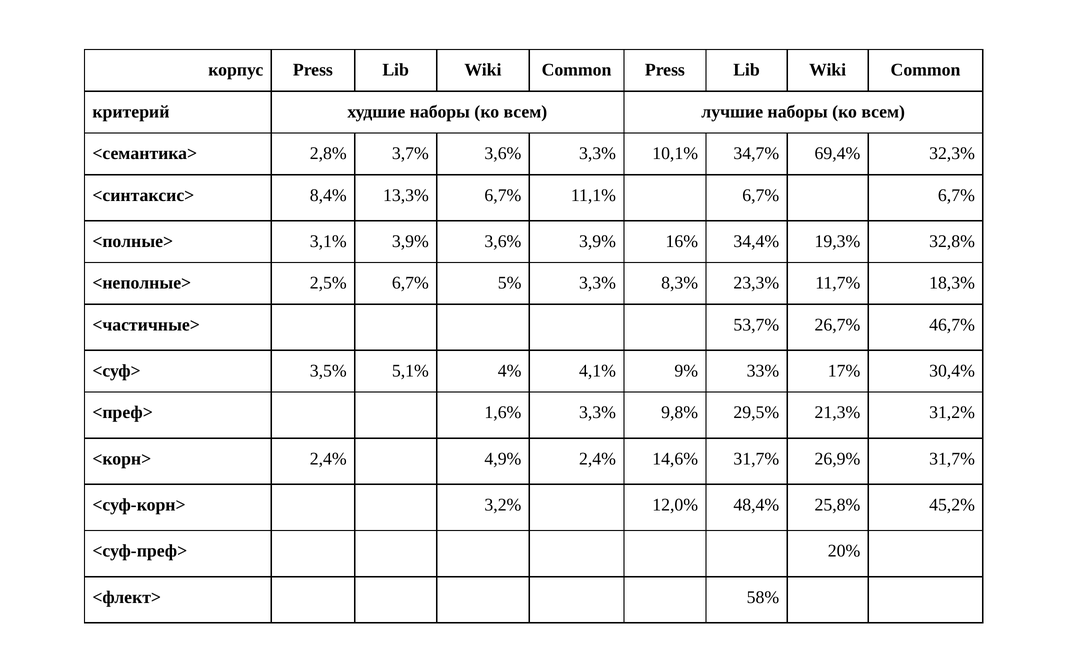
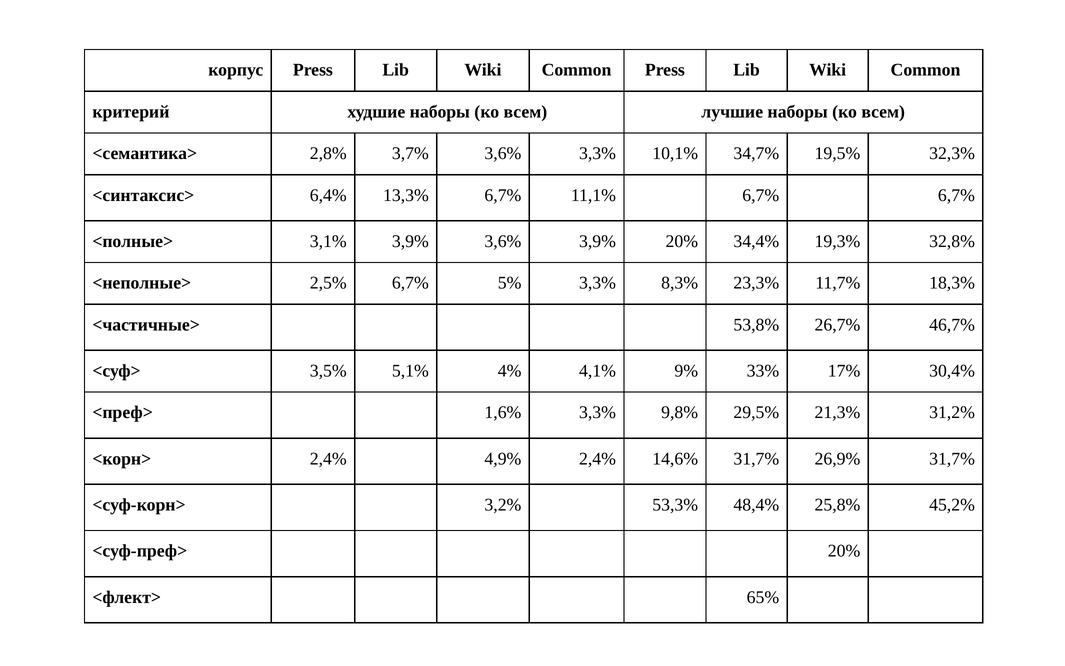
69,4%: 69,4% -> 19,5%
8,4%: 8,4% -> 6,4%
3,9% 16%: 16% -> 20%
53,7%: 53,7% -> 53,8%
12,0%: 12,0% -> 53,3%
58%: 58% -> 65%
